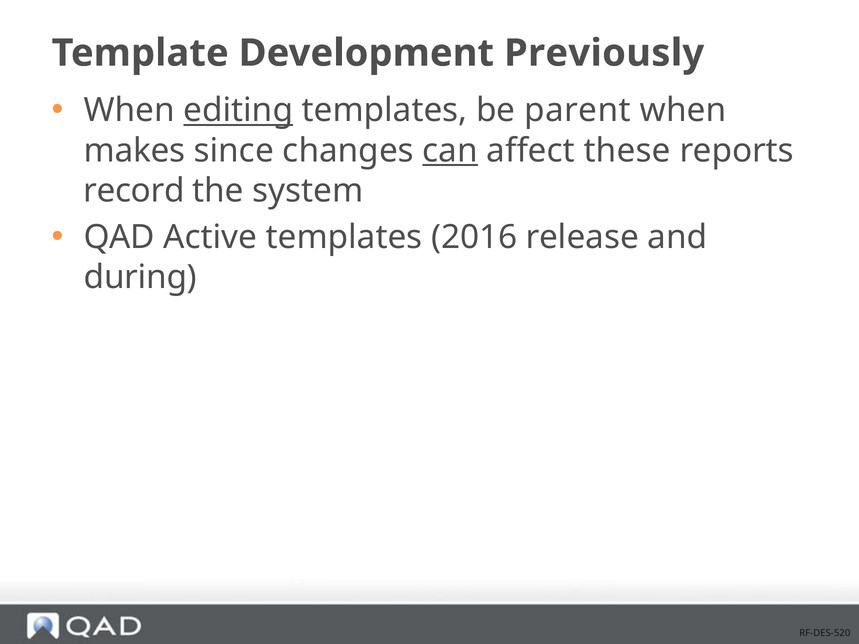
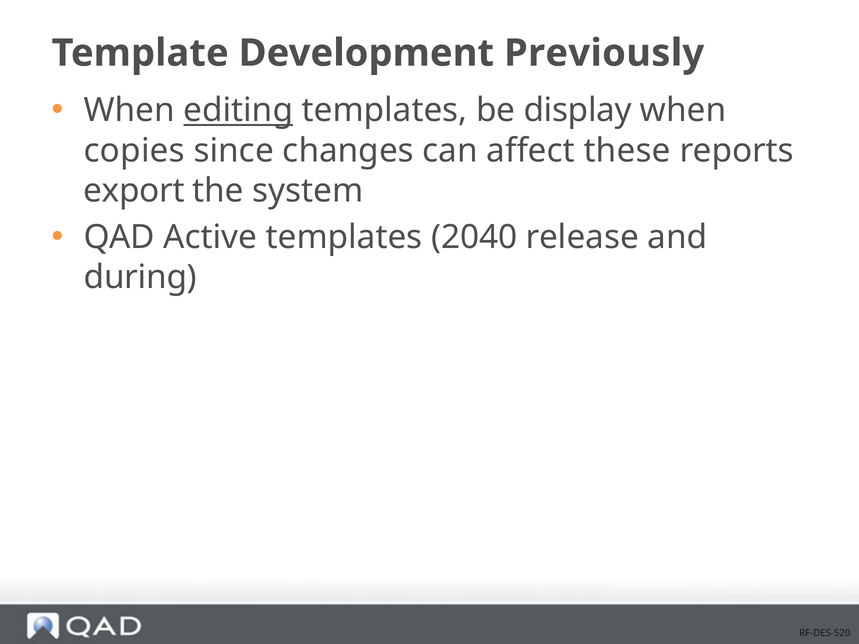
parent: parent -> display
makes: makes -> copies
can underline: present -> none
record: record -> export
2016: 2016 -> 2040
